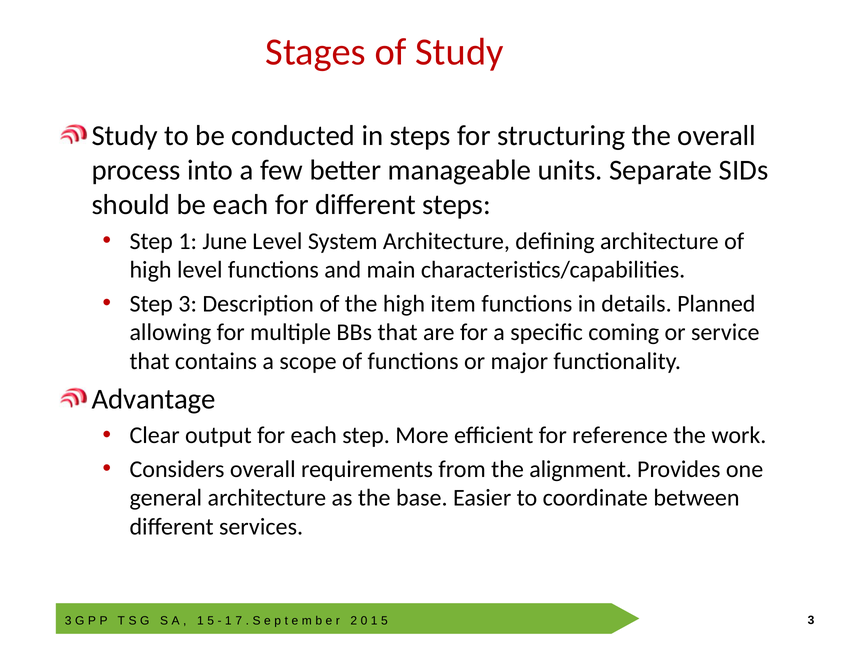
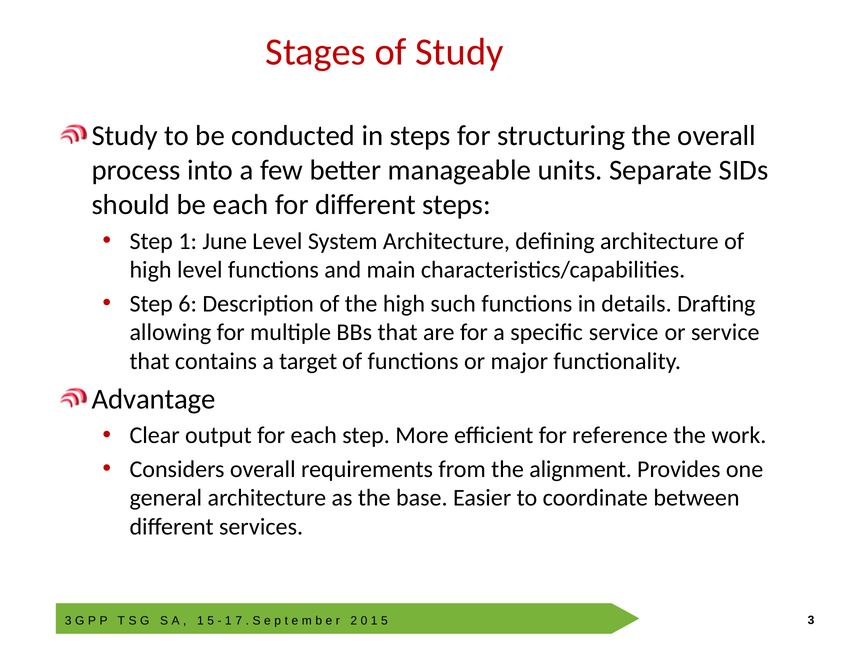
Step 3: 3 -> 6
item: item -> such
Planned: Planned -> Drafting
specific coming: coming -> service
scope: scope -> target
